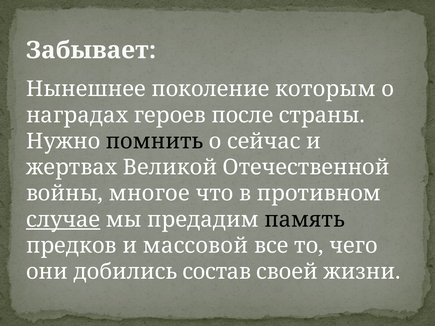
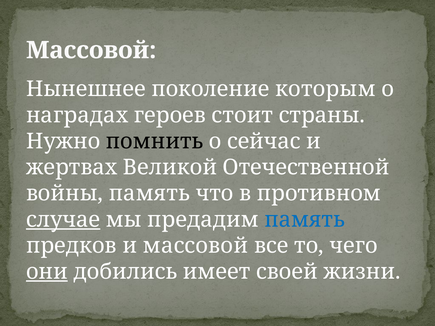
Забывает at (91, 50): Забывает -> Массовой
после: после -> стоит
войны многое: многое -> память
память at (305, 220) colour: black -> blue
они underline: none -> present
состав: состав -> имеет
